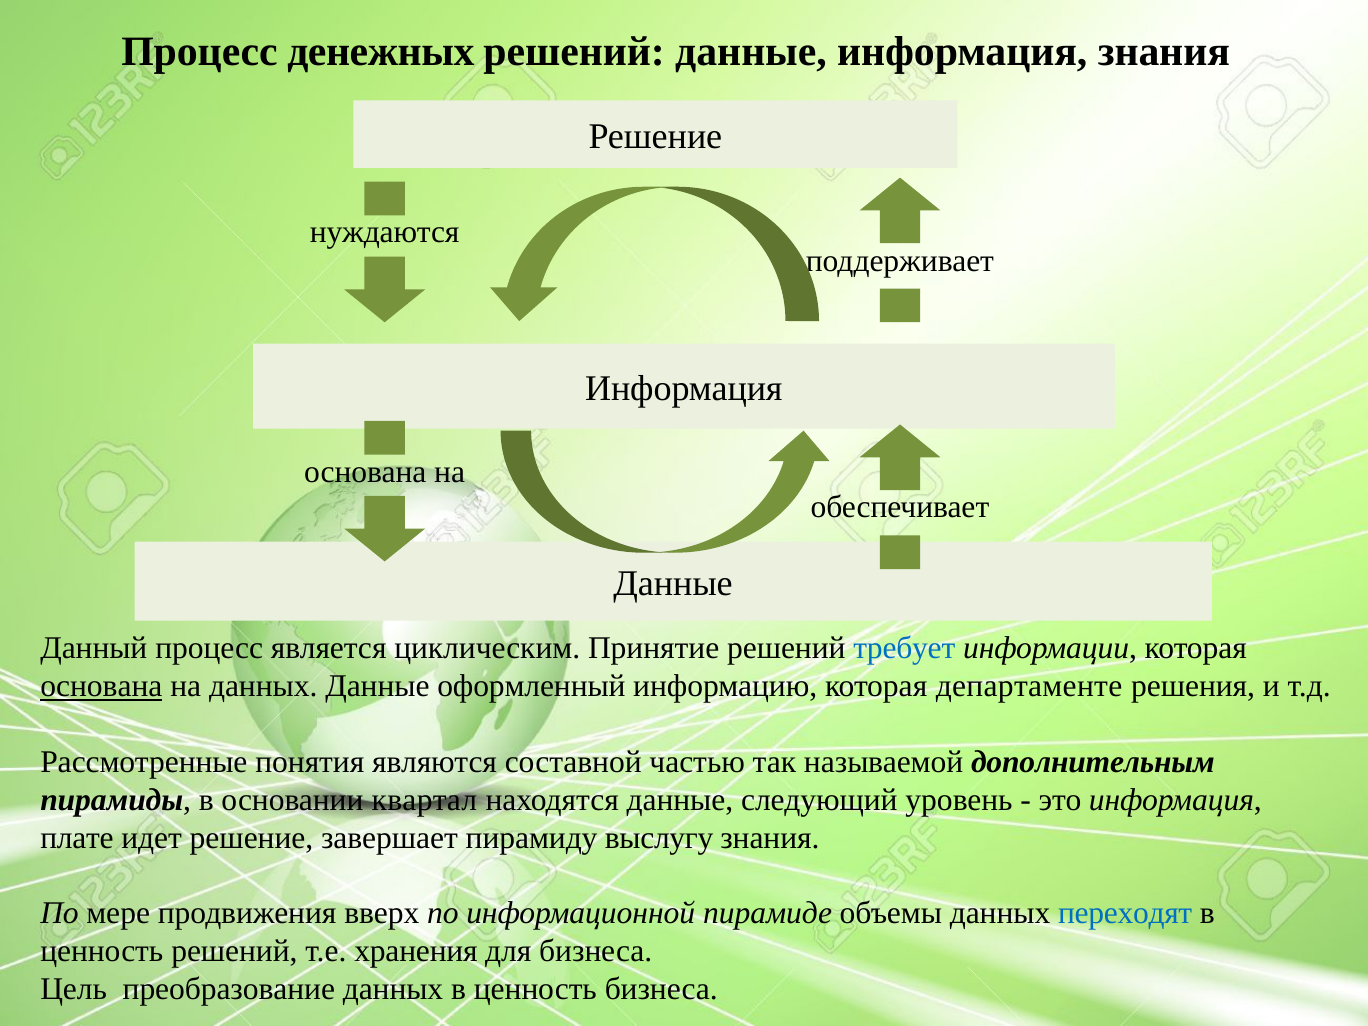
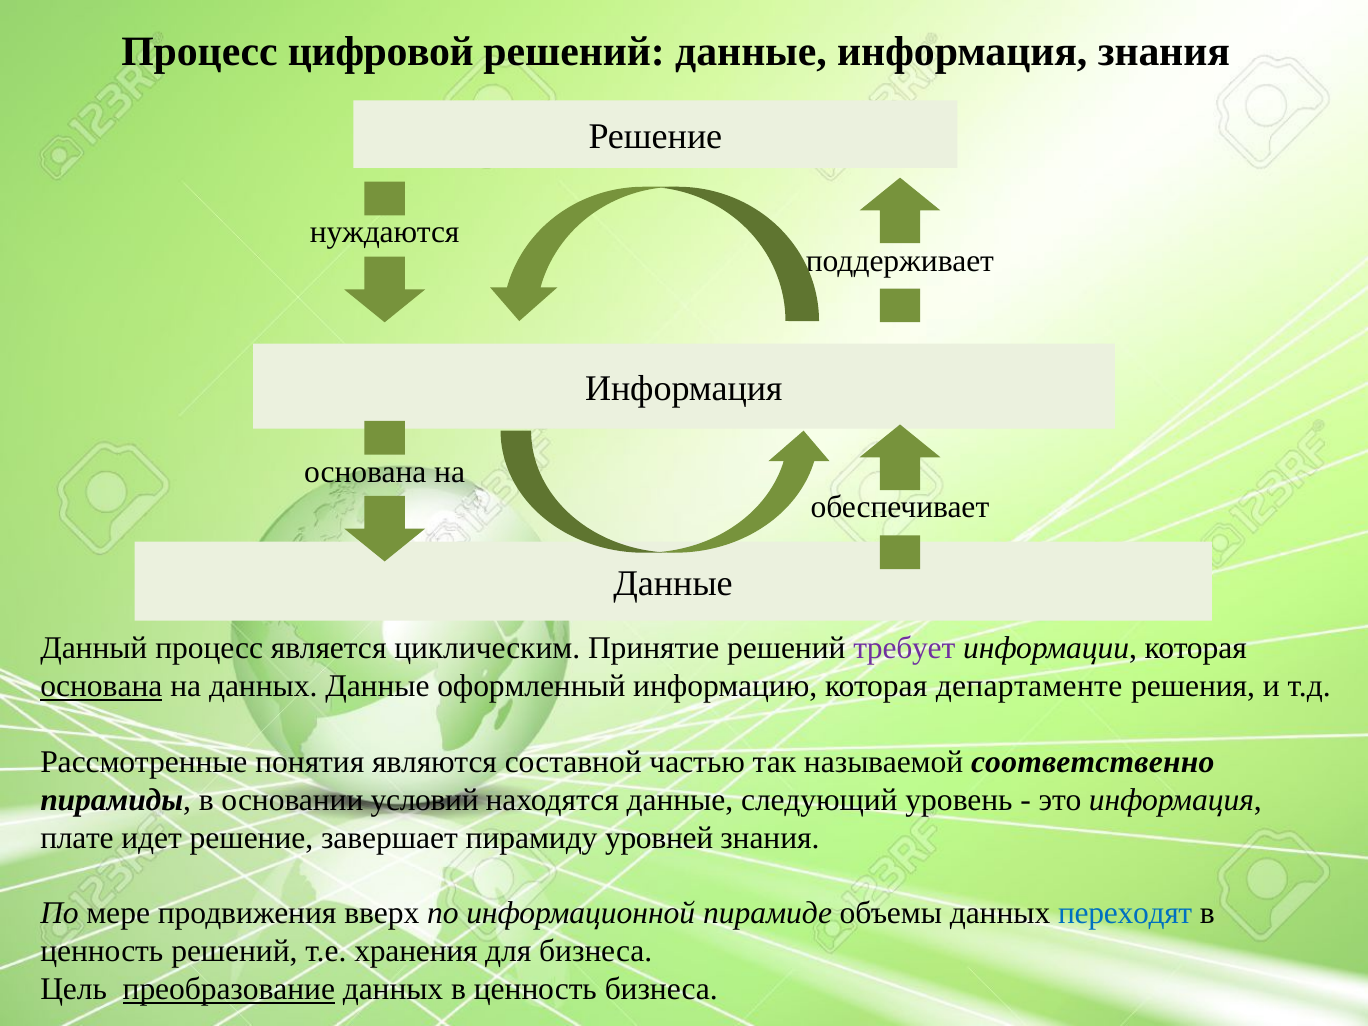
денежных: денежных -> цифровой
требует colour: blue -> purple
дополнительным: дополнительным -> соответственно
квартал: квартал -> условий
выслугу: выслугу -> уровней
преобразование underline: none -> present
